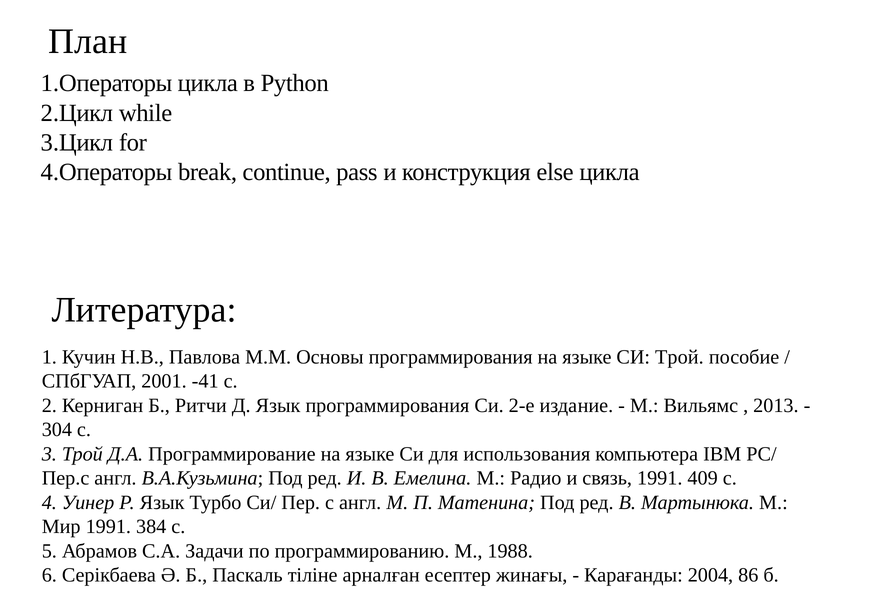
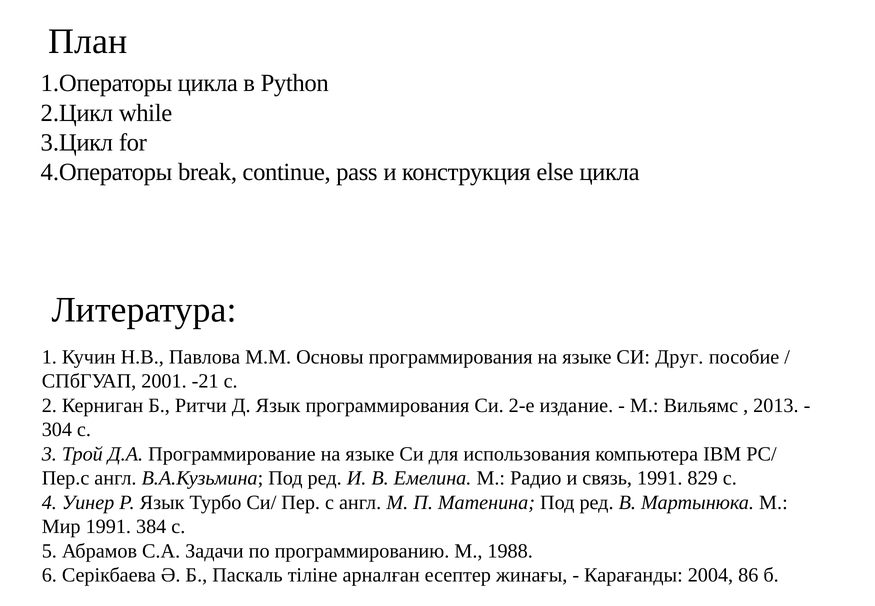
СИ Трой: Трой -> Друг
-41: -41 -> -21
409: 409 -> 829
